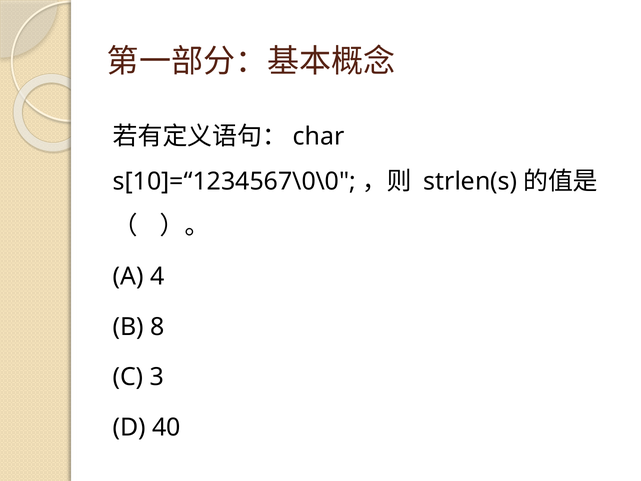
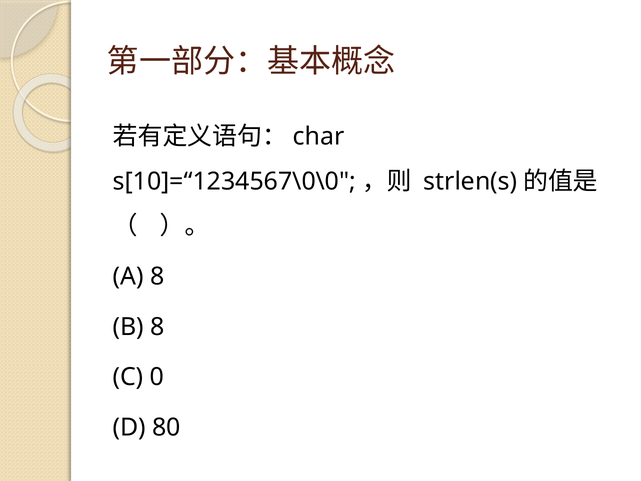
A 4: 4 -> 8
3: 3 -> 0
40: 40 -> 80
